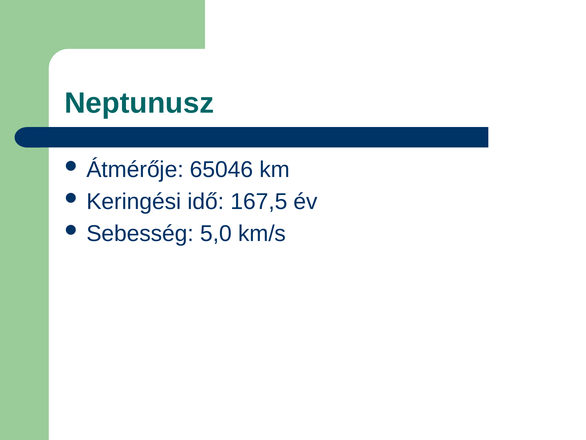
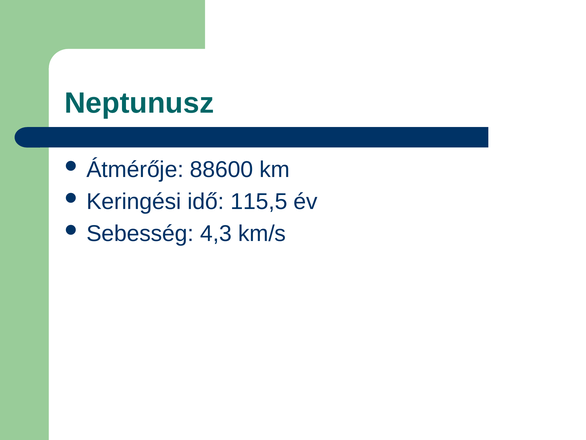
65046: 65046 -> 88600
167,5: 167,5 -> 115,5
5,0: 5,0 -> 4,3
